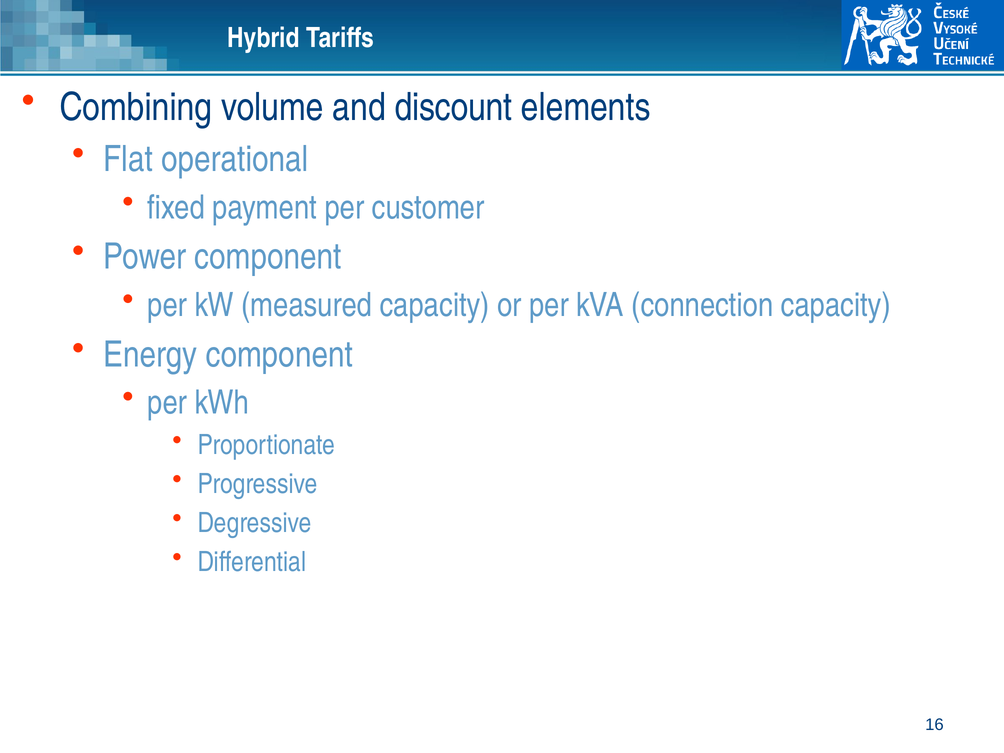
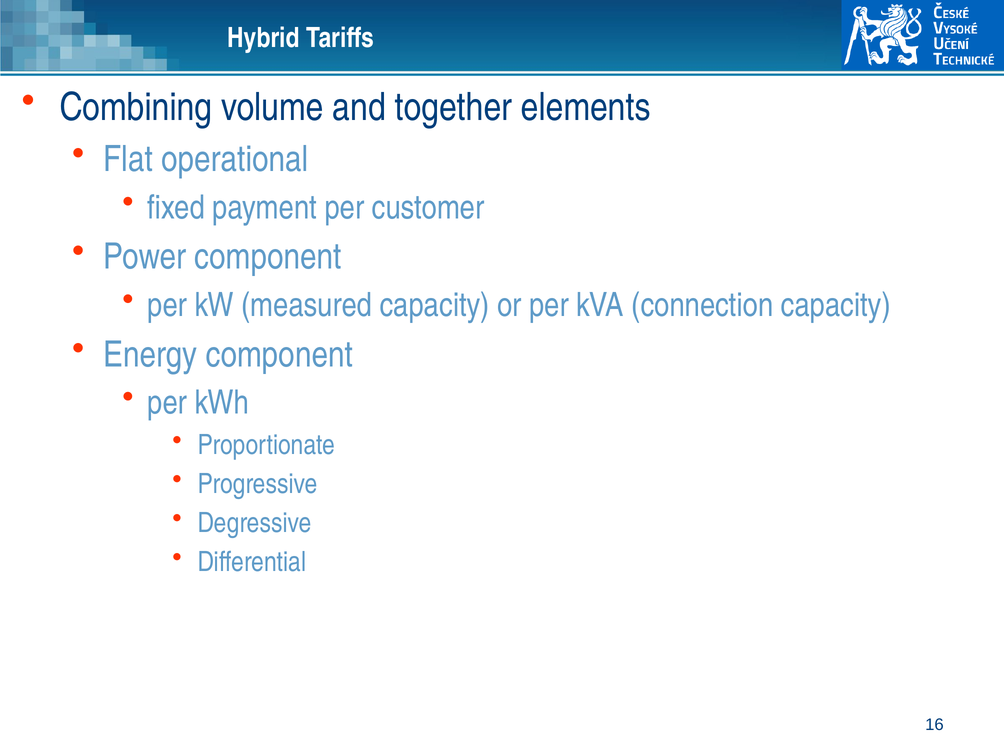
discount: discount -> together
